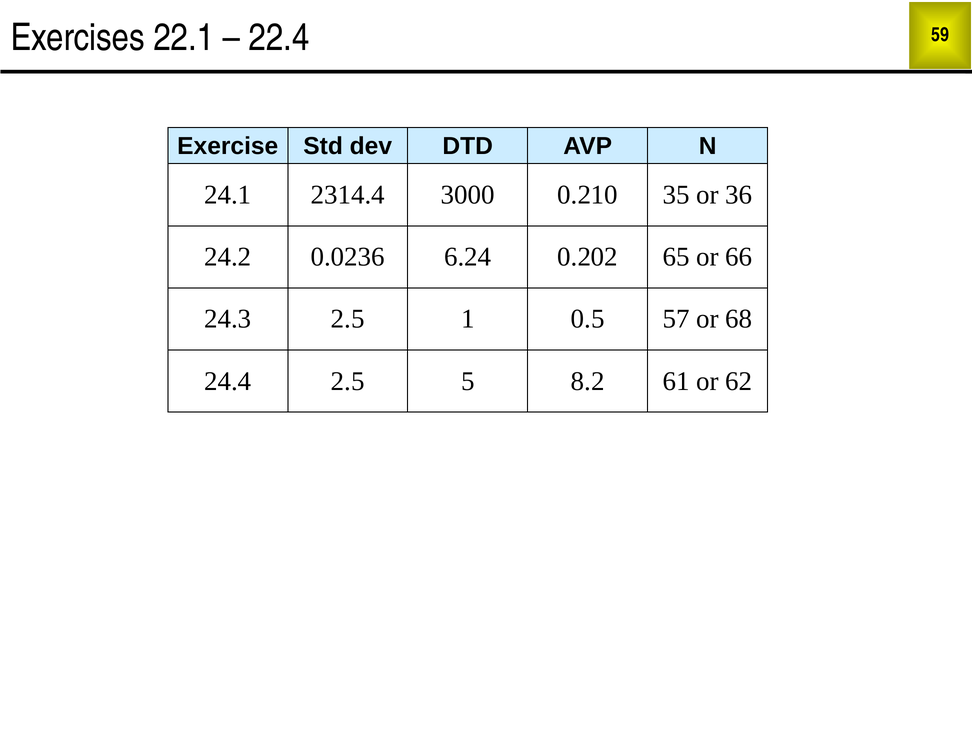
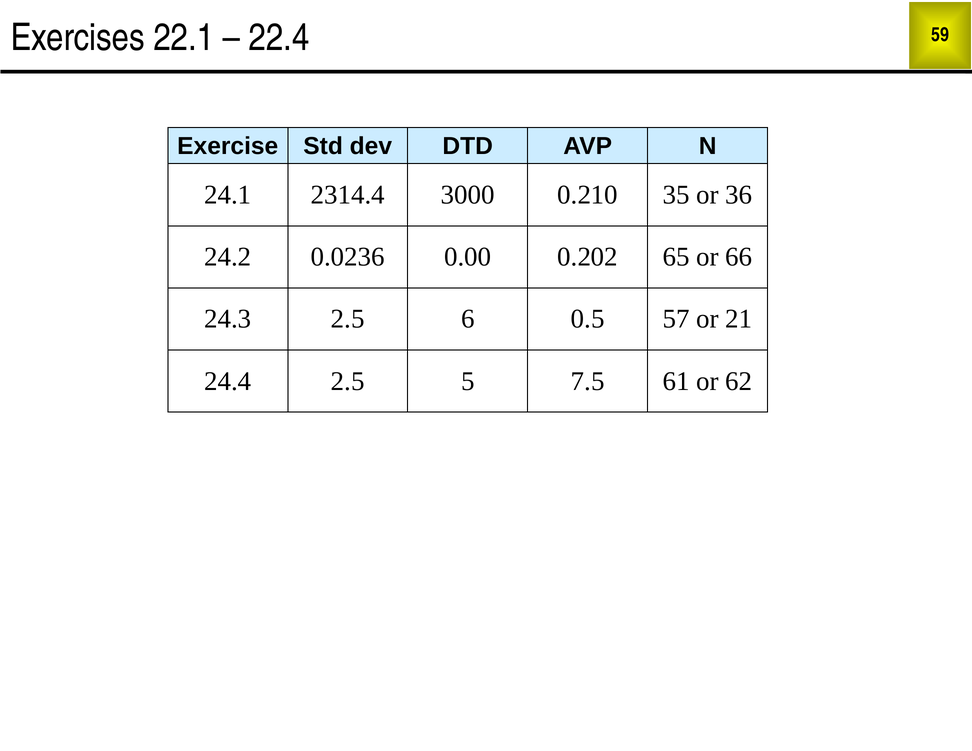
6.24: 6.24 -> 0.00
1: 1 -> 6
68: 68 -> 21
8.2: 8.2 -> 7.5
